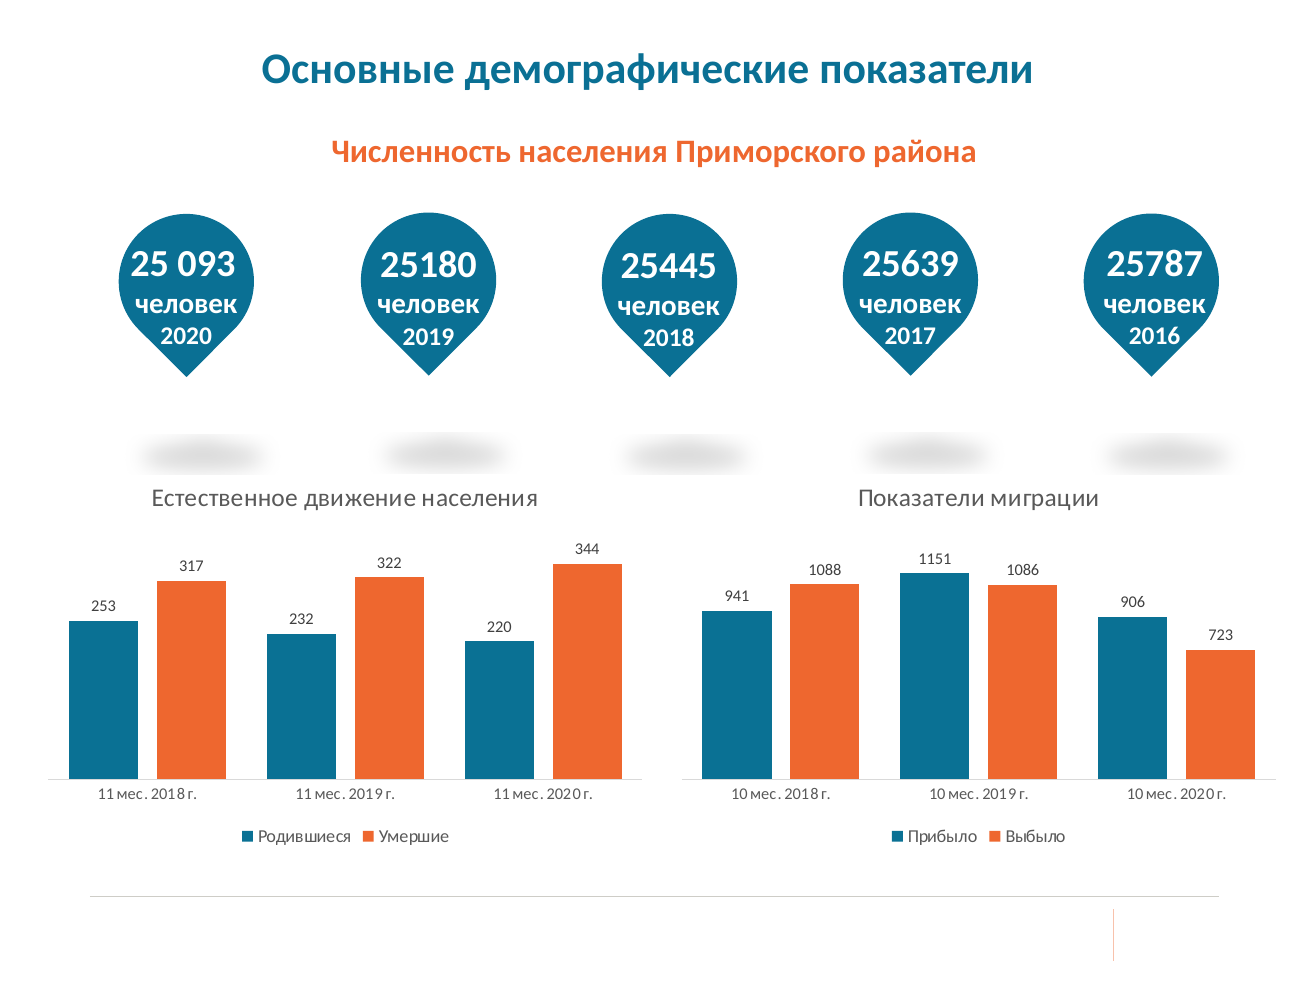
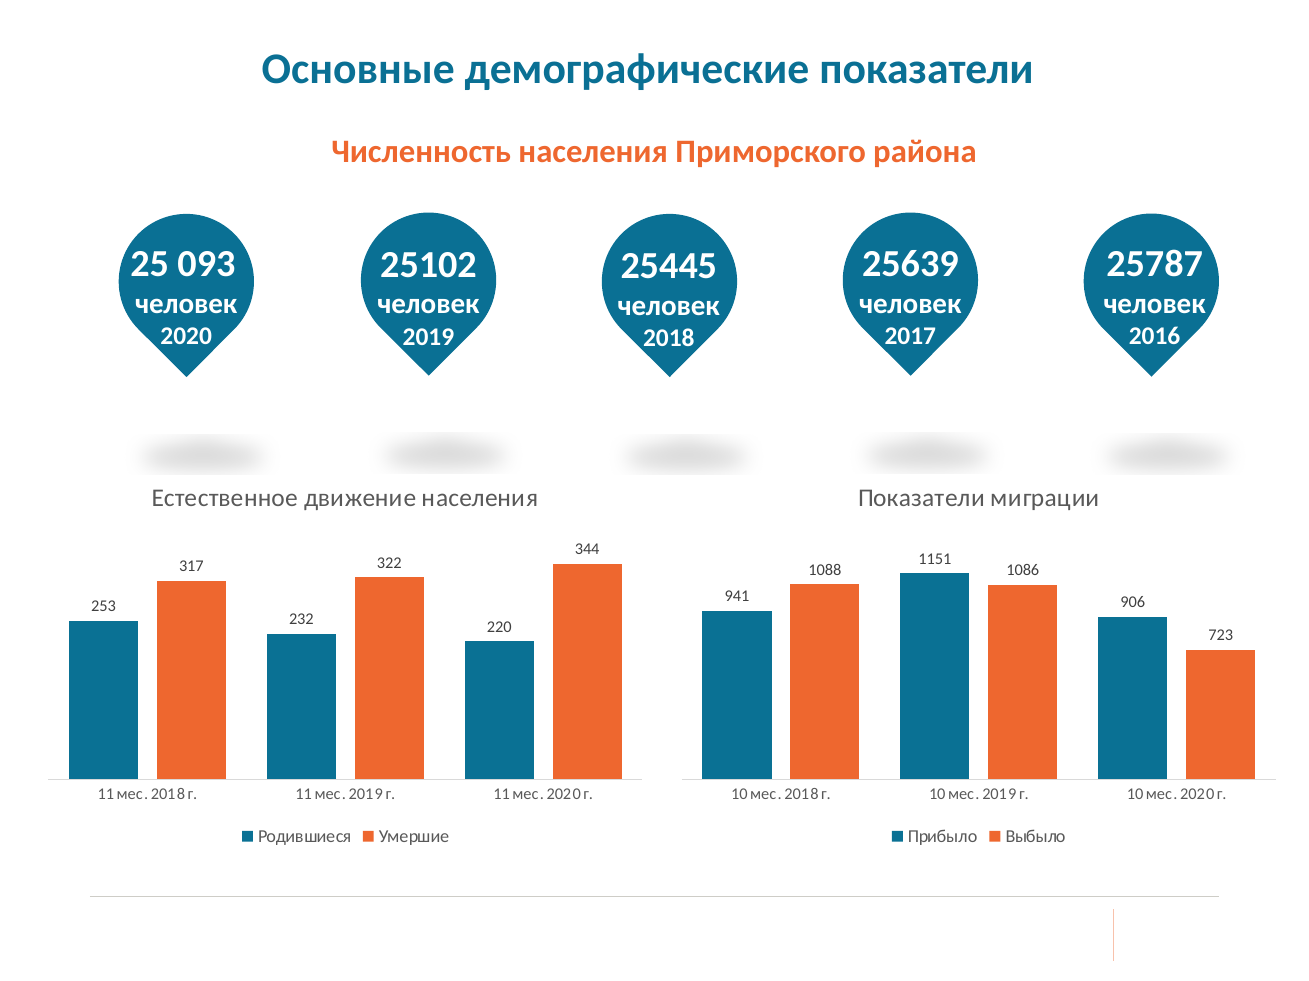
25180: 25180 -> 25102
